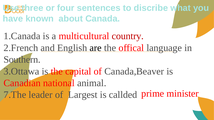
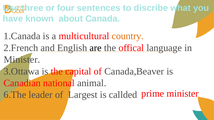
country colour: red -> orange
Southern at (22, 60): Southern -> Minister
7.The: 7.The -> 6.The
